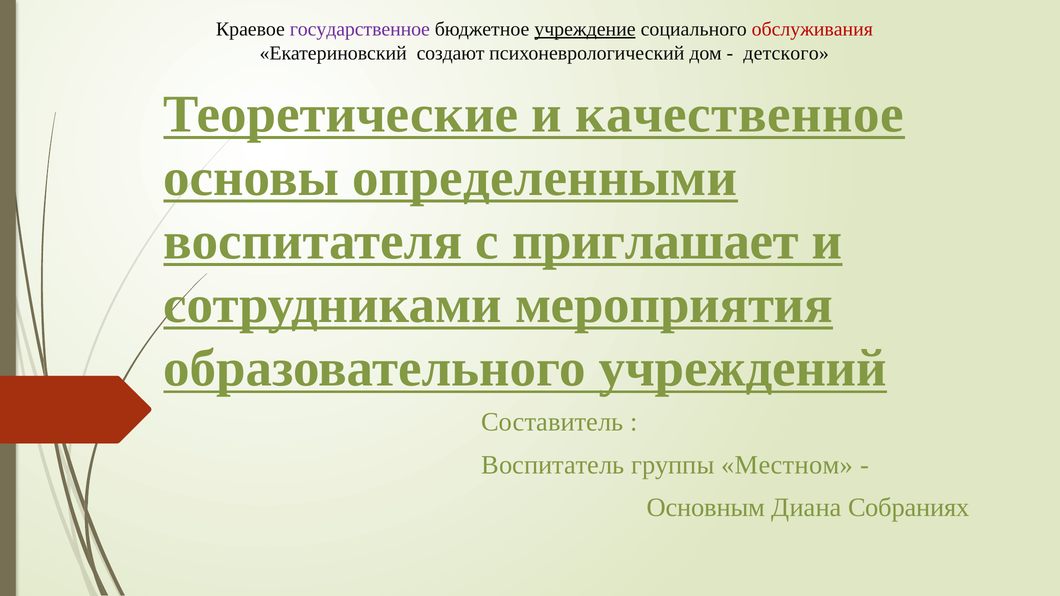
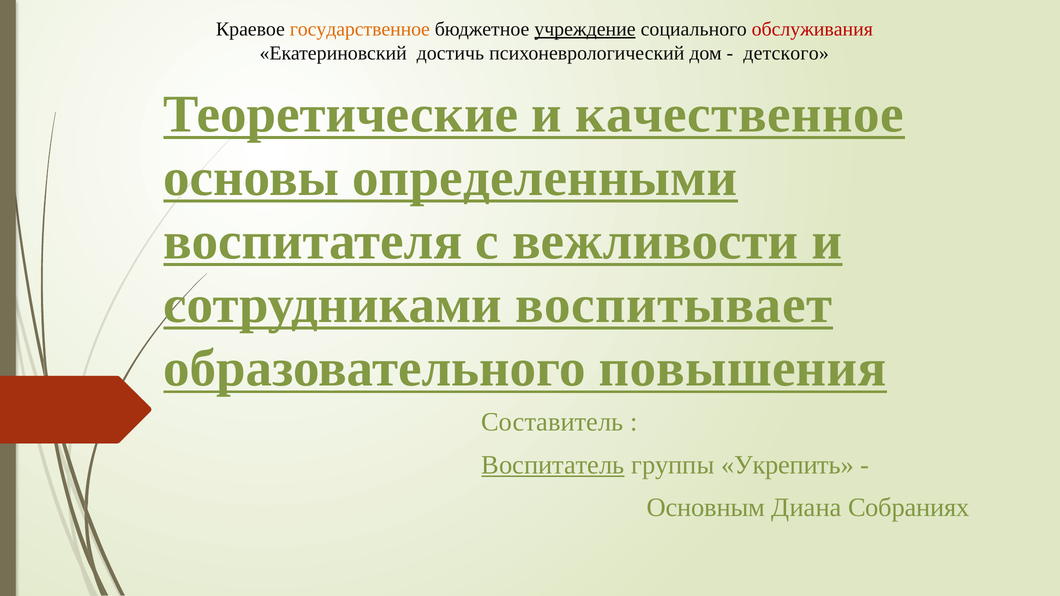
государственное colour: purple -> orange
создают: создают -> достичь
приглашает: приглашает -> вежливости
мероприятия: мероприятия -> воспитывает
учреждений: учреждений -> повышения
Воспитатель underline: none -> present
Местном: Местном -> Укрепить
